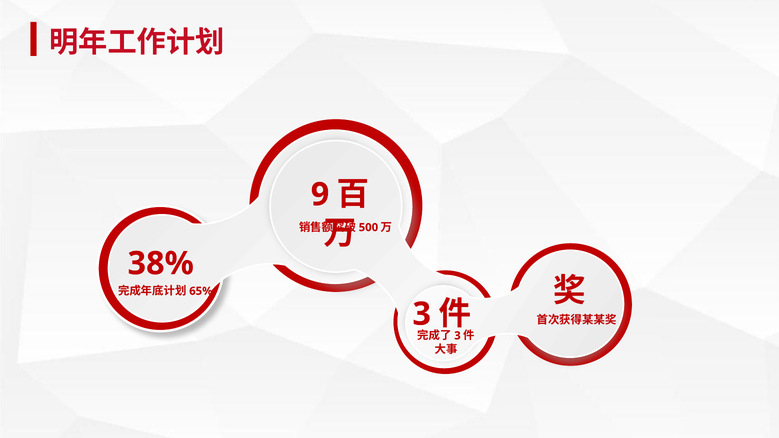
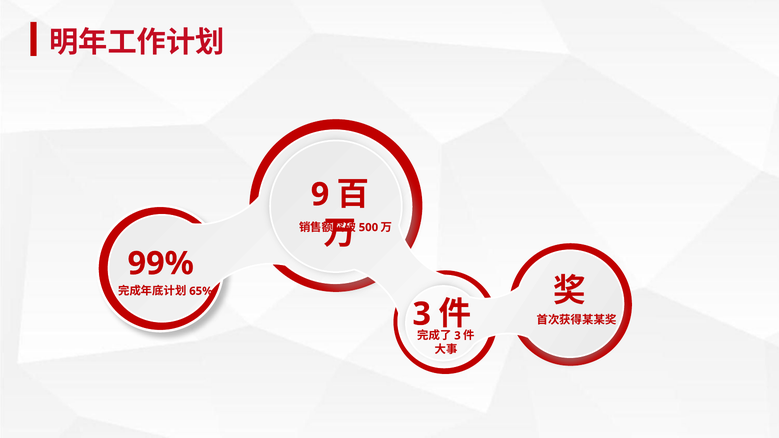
38%: 38% -> 99%
